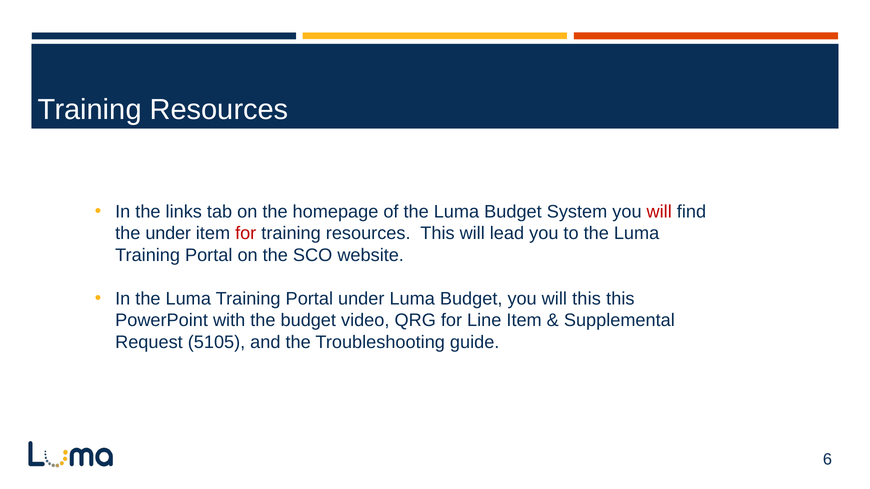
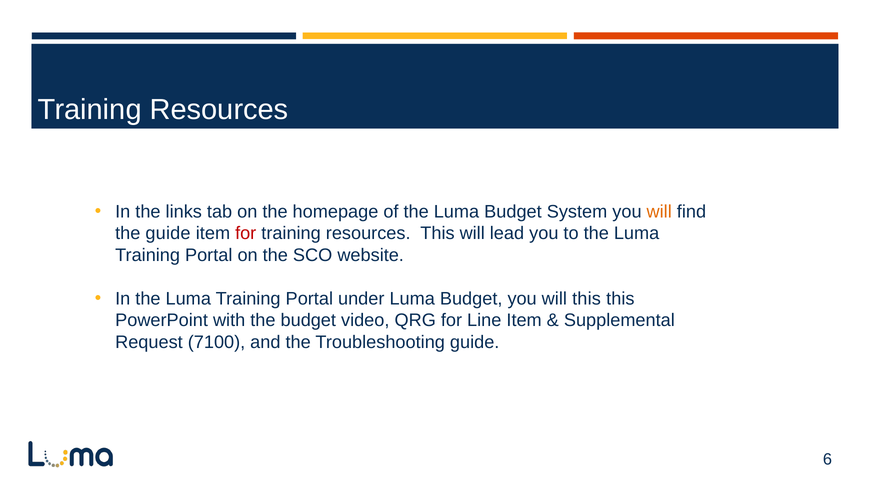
will at (659, 212) colour: red -> orange
the under: under -> guide
5105: 5105 -> 7100
